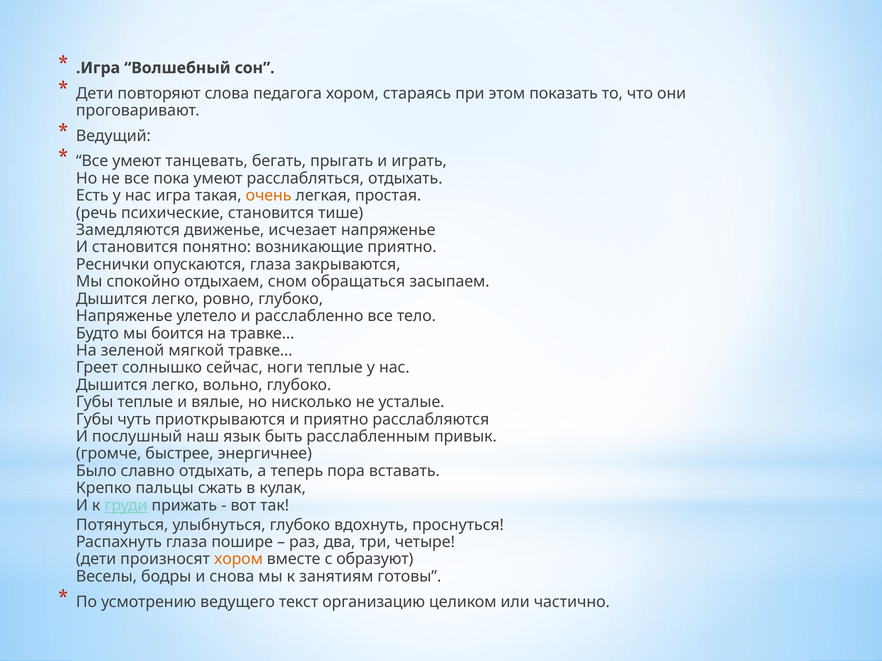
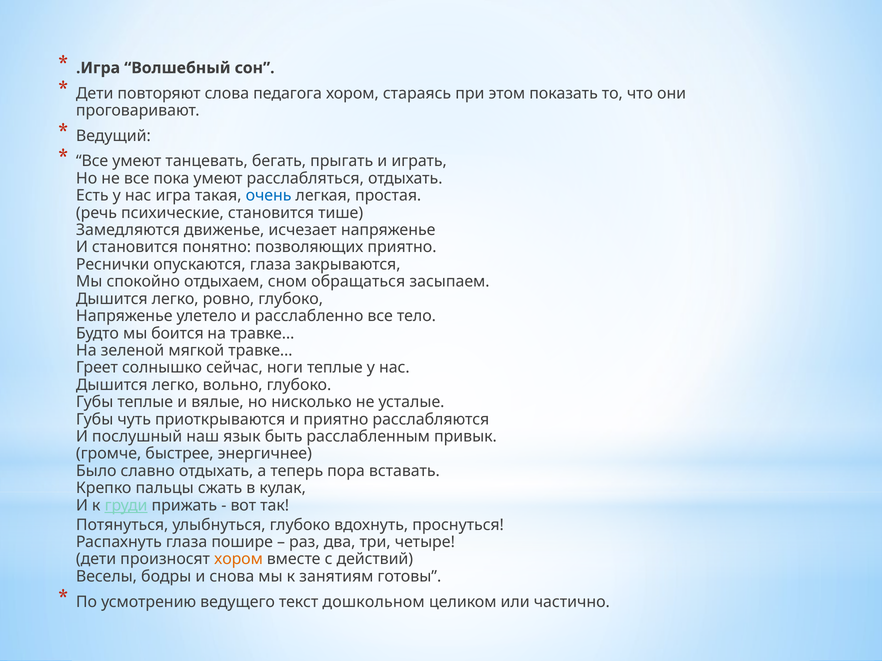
очень colour: orange -> blue
возникающие: возникающие -> позволяющих
образуют: образуют -> действий
организацию: организацию -> дошкольном
